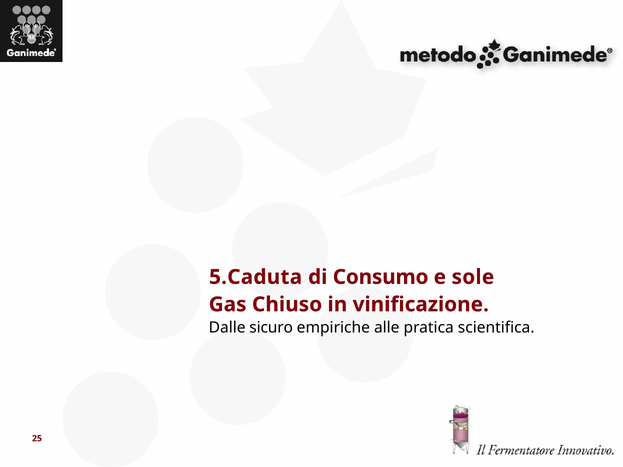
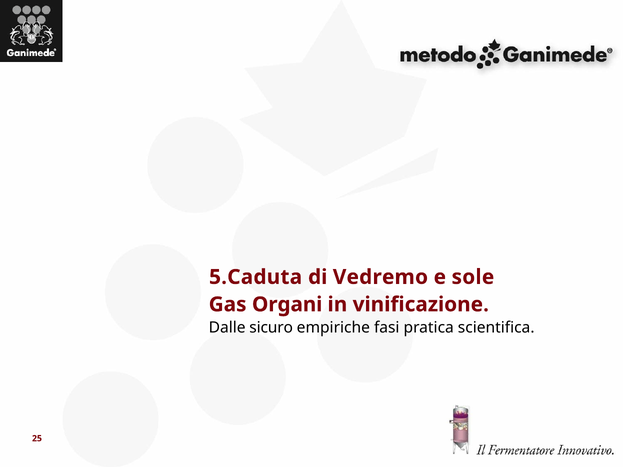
Consumo: Consumo -> Vedremo
Chiuso: Chiuso -> Organi
alle: alle -> fasi
